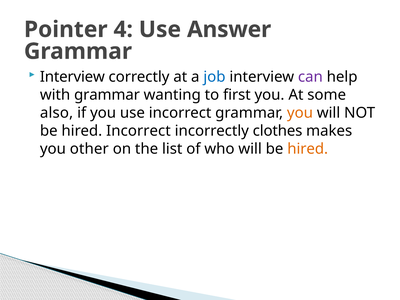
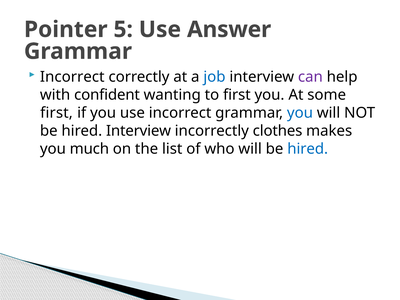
4: 4 -> 5
Interview at (72, 77): Interview -> Incorrect
with grammar: grammar -> confident
also at (57, 113): also -> first
you at (300, 113) colour: orange -> blue
hired Incorrect: Incorrect -> Interview
other: other -> much
hired at (308, 149) colour: orange -> blue
